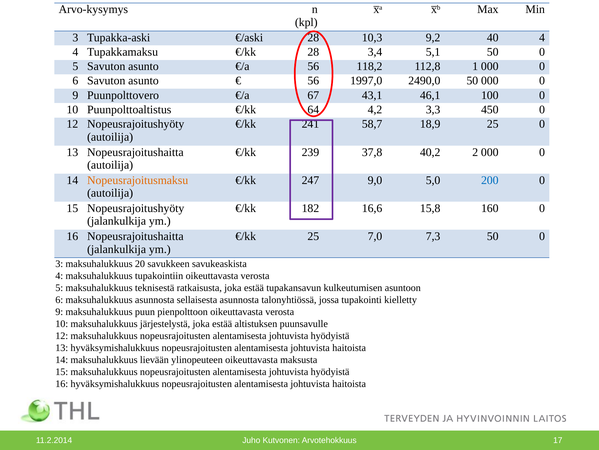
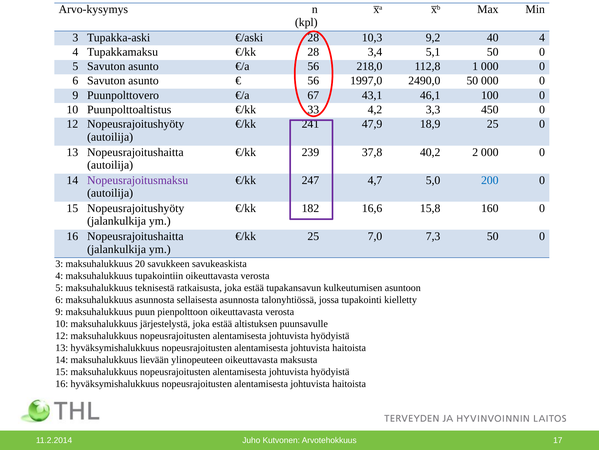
118,2: 118,2 -> 218,0
64: 64 -> 33
58,7: 58,7 -> 47,9
Nopeusrajoitusmaksu colour: orange -> purple
9,0: 9,0 -> 4,7
